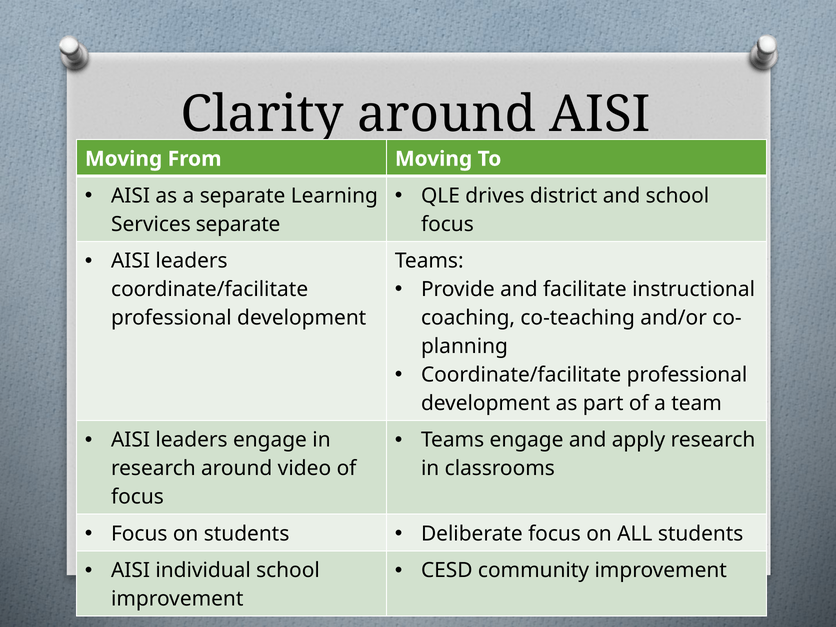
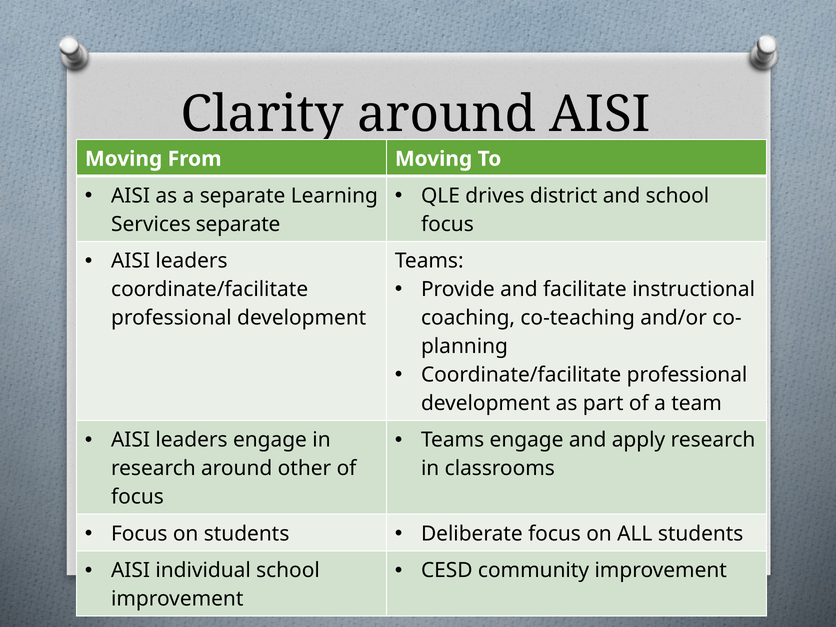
video: video -> other
